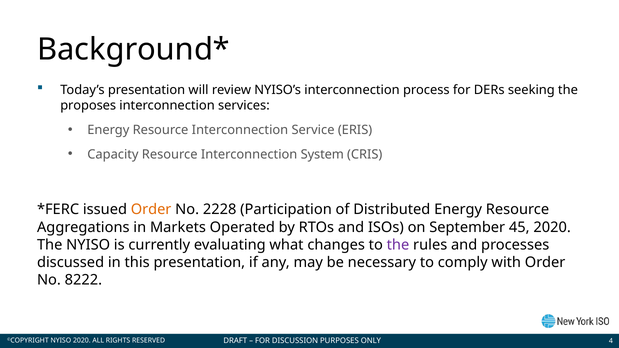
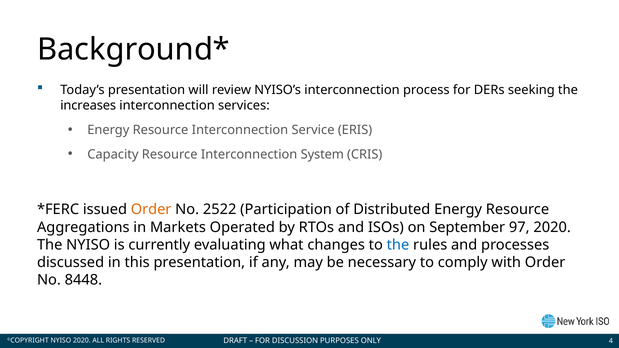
proposes: proposes -> increases
2228: 2228 -> 2522
45: 45 -> 97
the at (398, 245) colour: purple -> blue
8222: 8222 -> 8448
